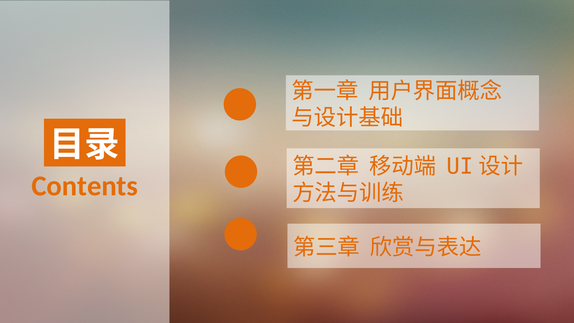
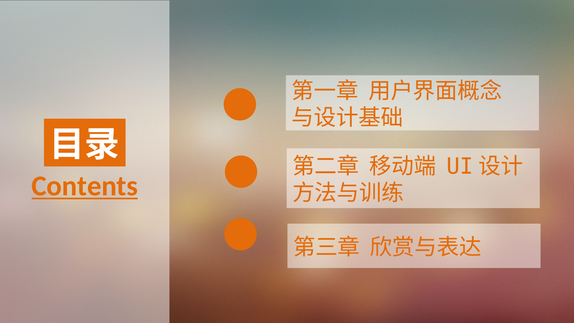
Contents underline: none -> present
